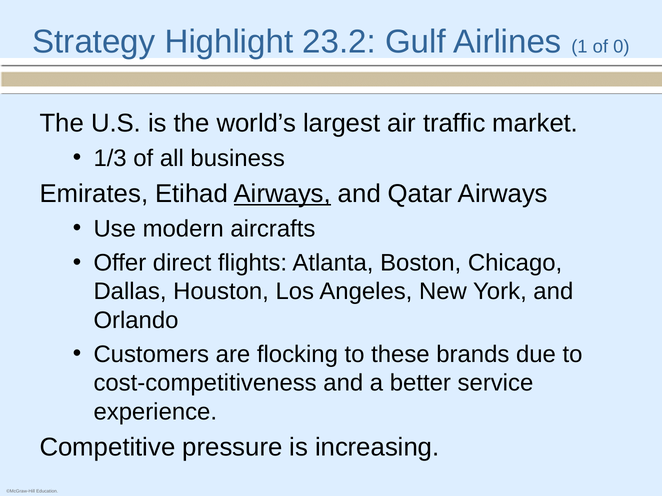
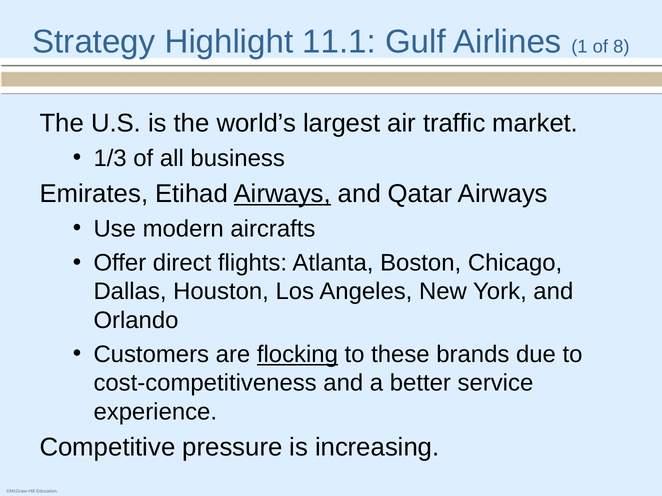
23.2: 23.2 -> 11.1
0: 0 -> 8
flocking underline: none -> present
